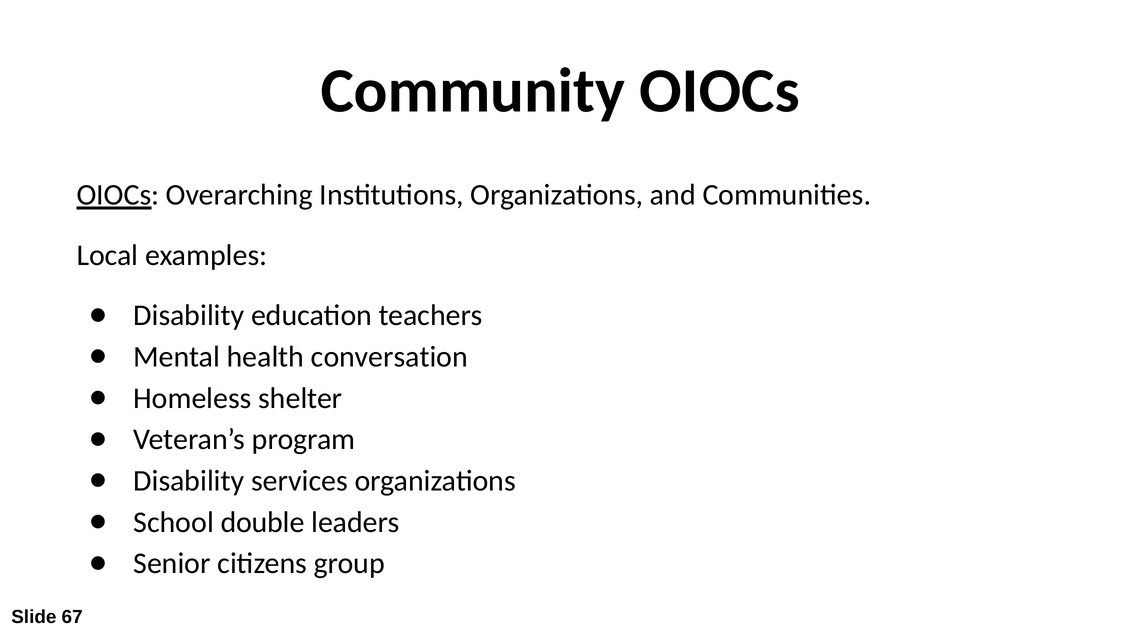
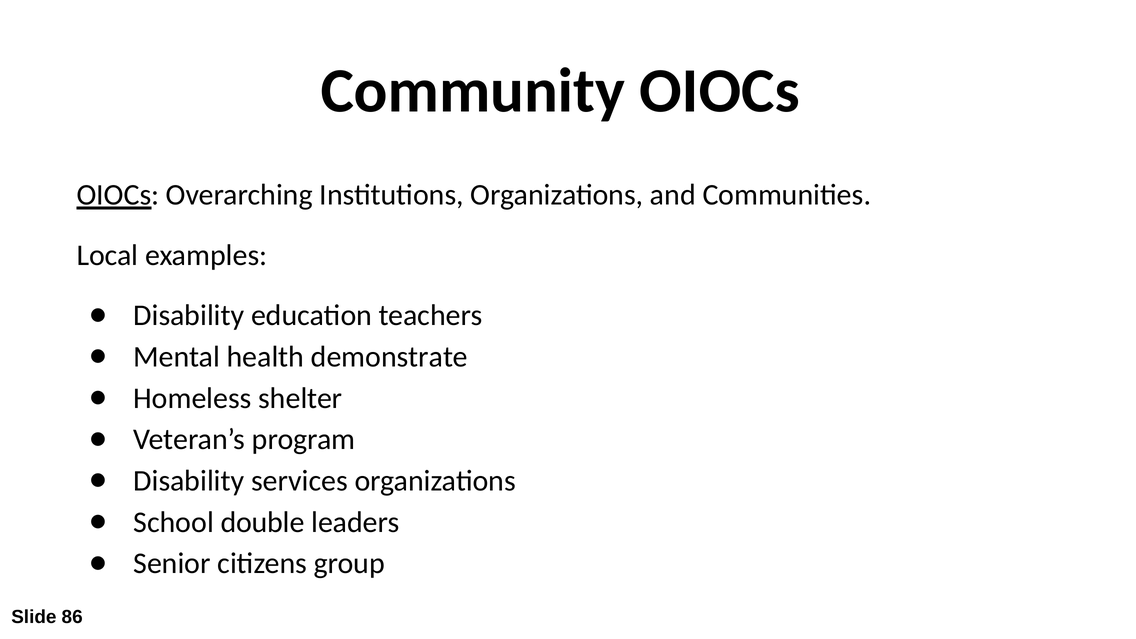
conversation: conversation -> demonstrate
67: 67 -> 86
